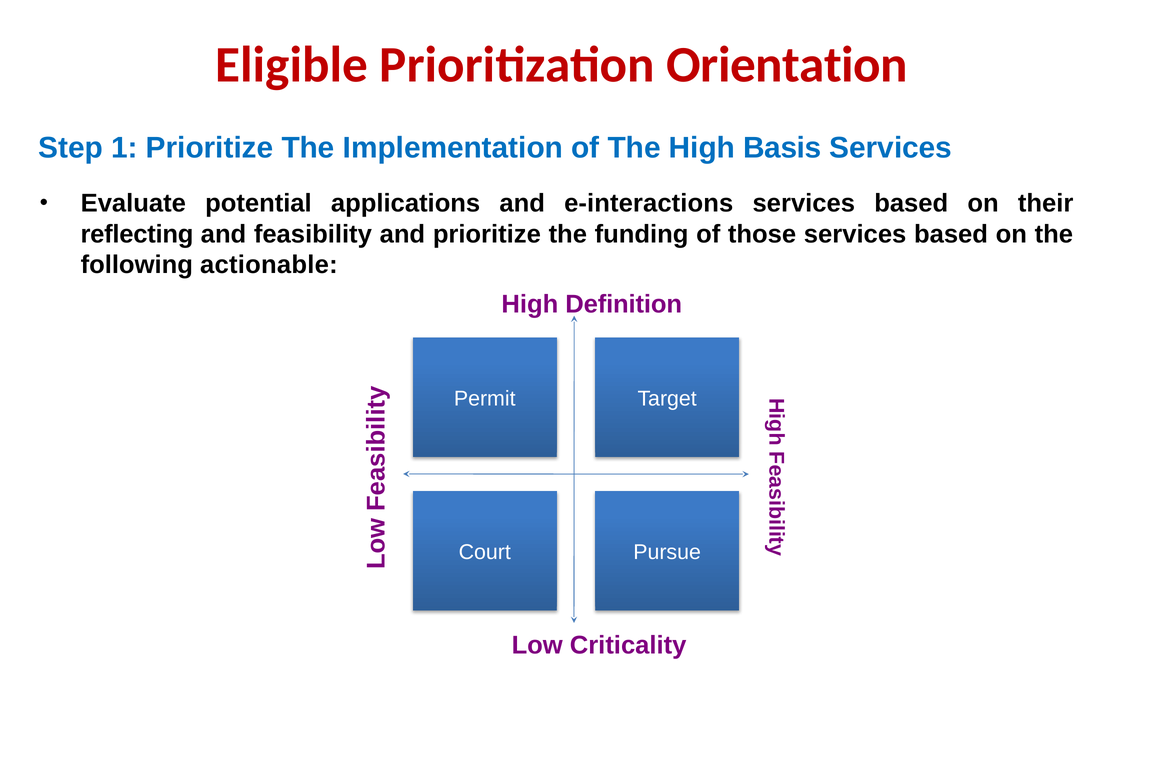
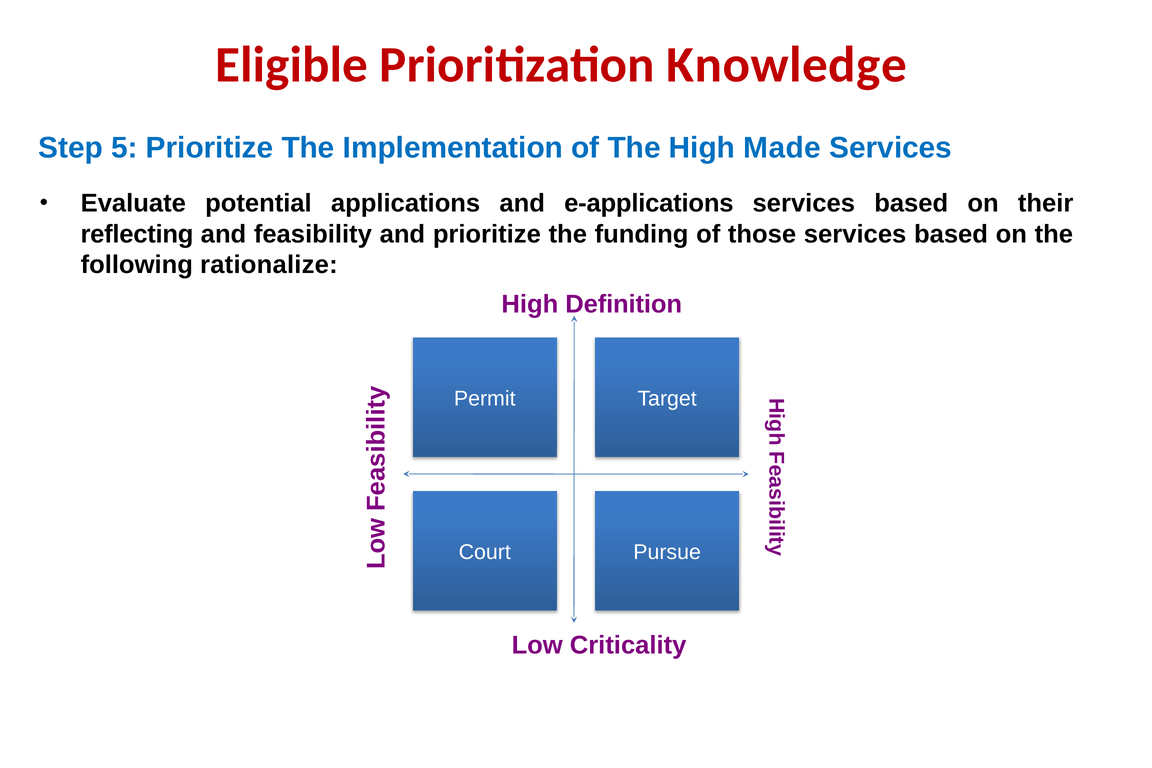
Orientation: Orientation -> Knowledge
1: 1 -> 5
Basis: Basis -> Made
e-interactions: e-interactions -> e-applications
actionable: actionable -> rationalize
